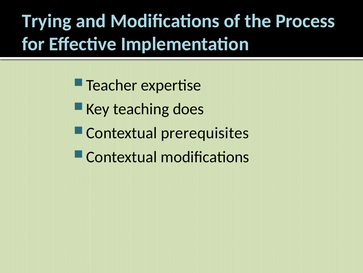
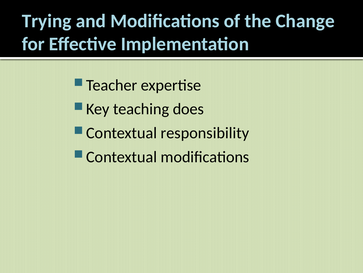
Process: Process -> Change
prerequisites: prerequisites -> responsibility
